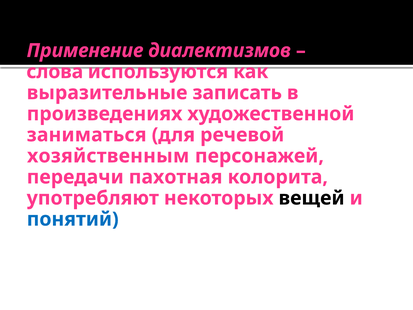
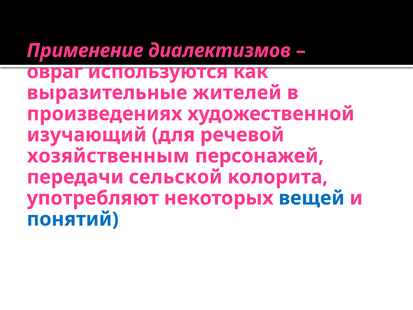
слова: слова -> овраг
записать: записать -> жителей
заниматься: заниматься -> изучающий
пахотная: пахотная -> сельской
вещей colour: black -> blue
